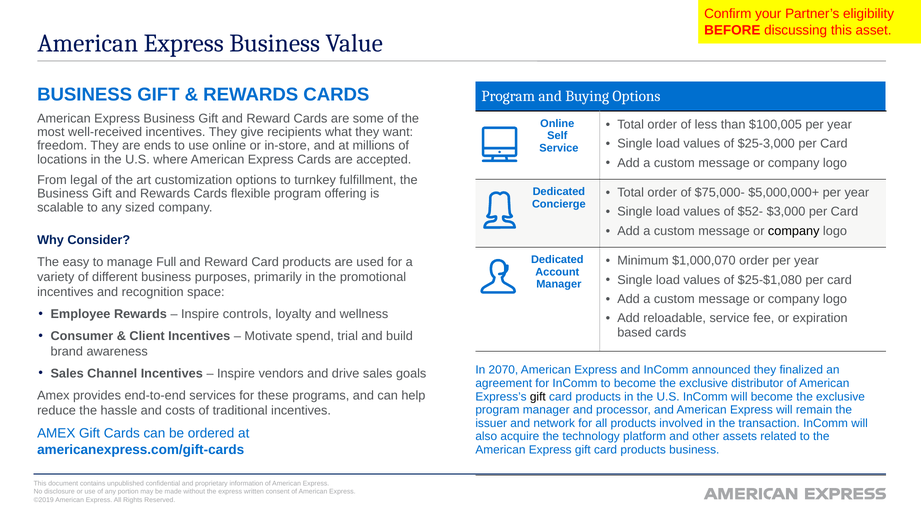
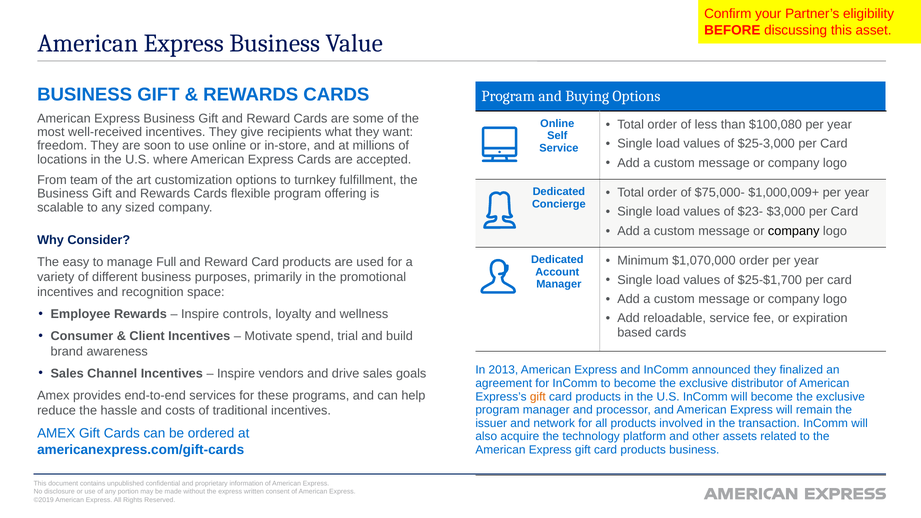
$100,005: $100,005 -> $100,080
ends: ends -> soon
legal: legal -> team
$5,000,000+: $5,000,000+ -> $1,000,009+
$52-: $52- -> $23-
$1,000,070: $1,000,070 -> $1,070,000
$25-$1,080: $25-$1,080 -> $25-$1,700
2070: 2070 -> 2013
gift at (538, 397) colour: black -> orange
